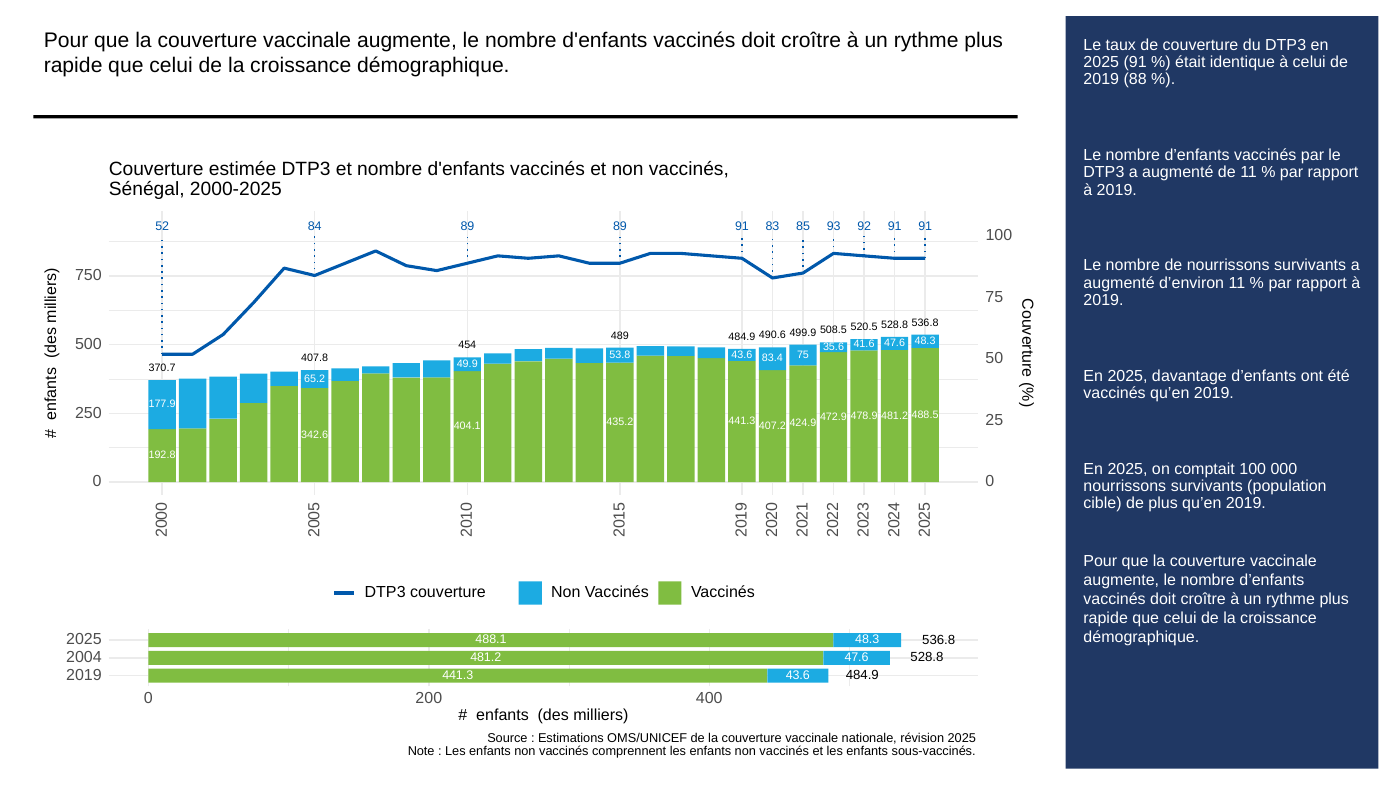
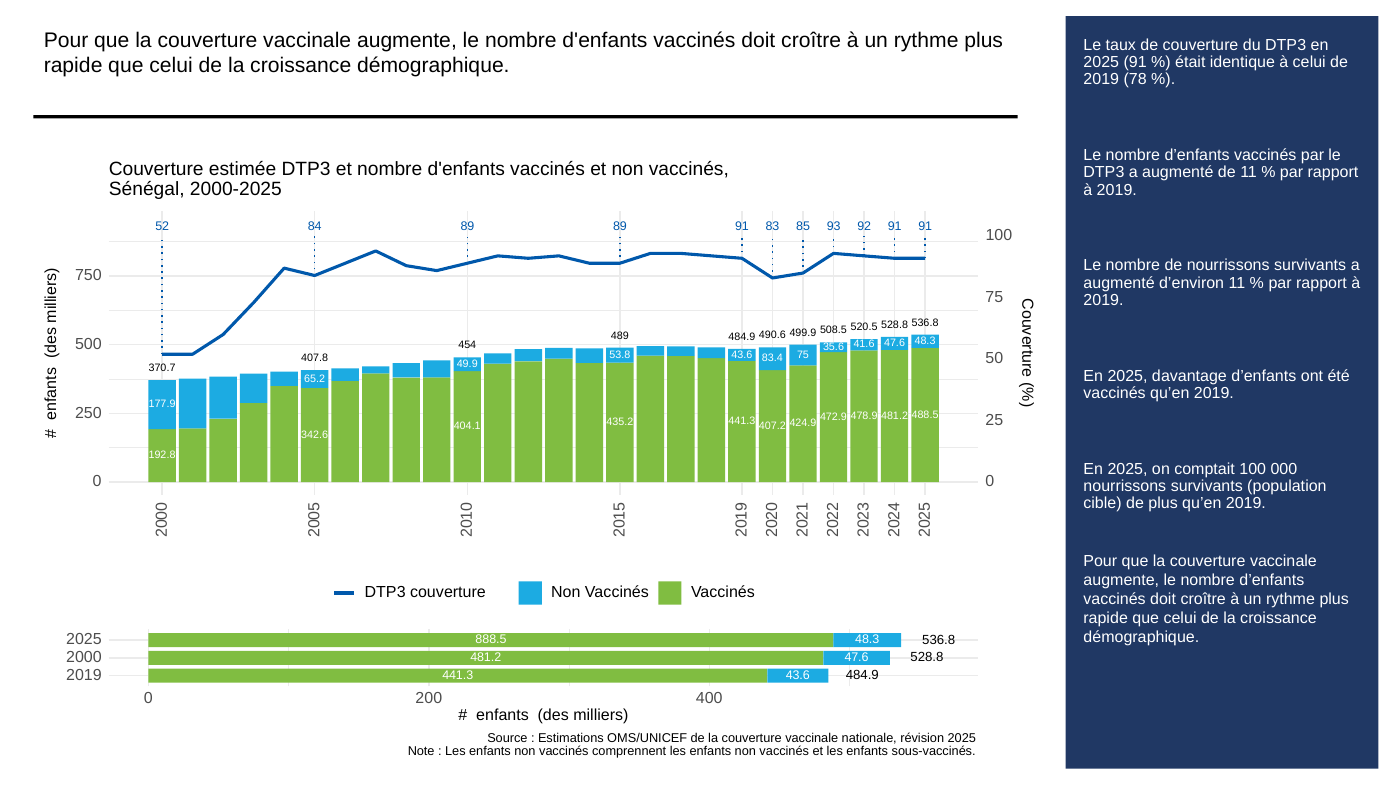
88: 88 -> 78
488.1: 488.1 -> 888.5
2004: 2004 -> 2000
